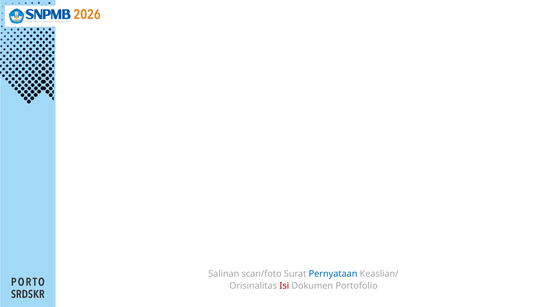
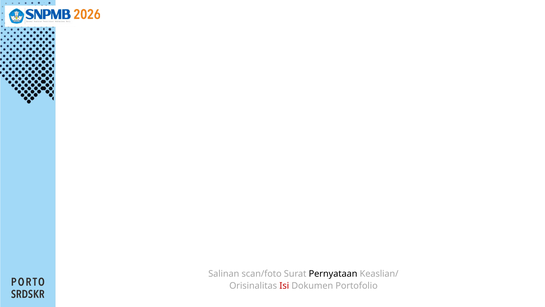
Pernyataan colour: blue -> black
